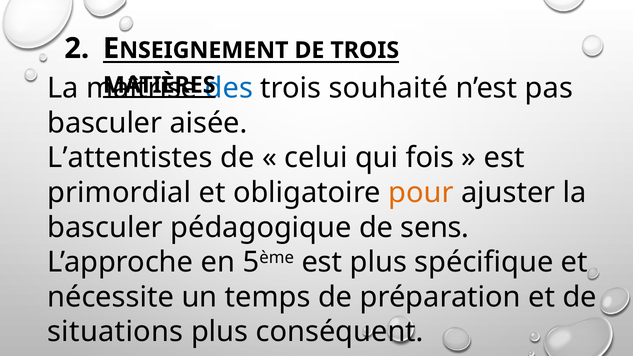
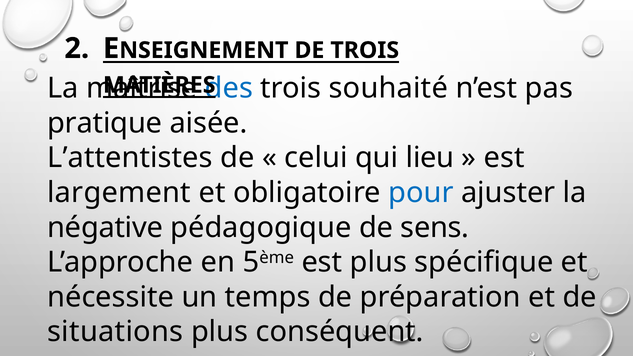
basculer at (105, 123): basculer -> pratique
fois: fois -> lieu
primordial: primordial -> largement
pour colour: orange -> blue
basculer at (105, 228): basculer -> négative
